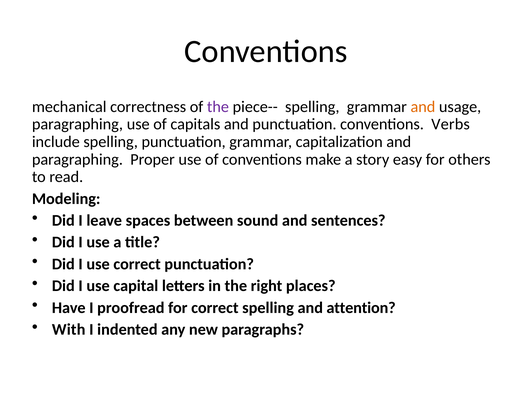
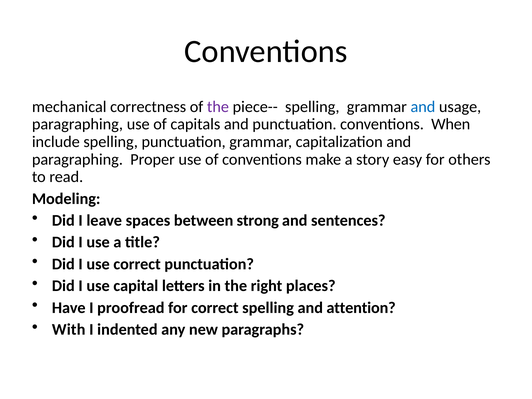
and at (423, 107) colour: orange -> blue
Verbs: Verbs -> When
sound: sound -> strong
